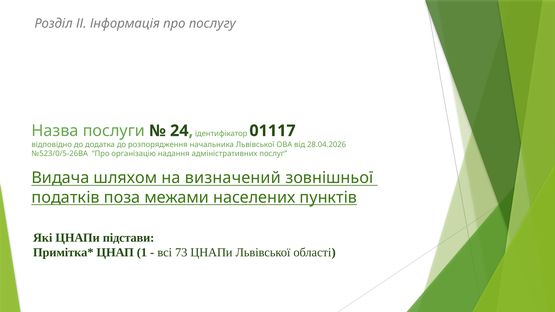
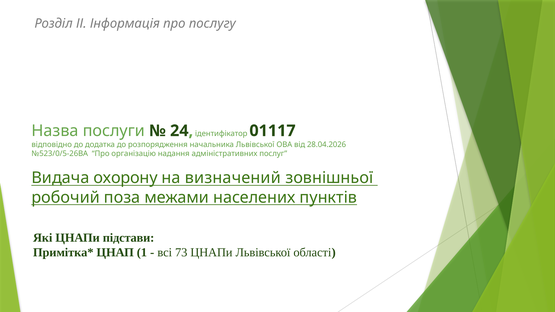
шляхом: шляхом -> охорону
податків: податків -> робочий
